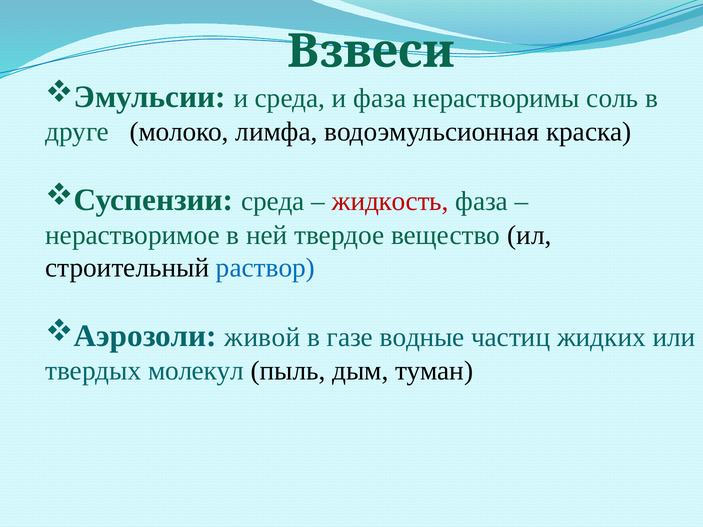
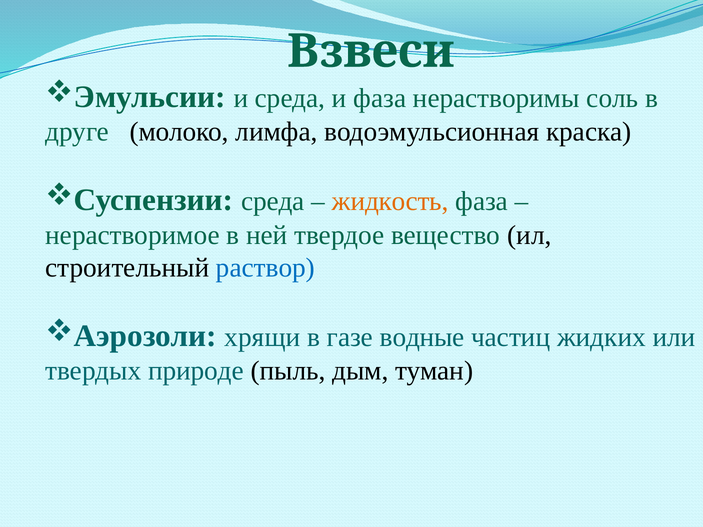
жидкость colour: red -> orange
живой: живой -> хрящи
молекул: молекул -> природе
